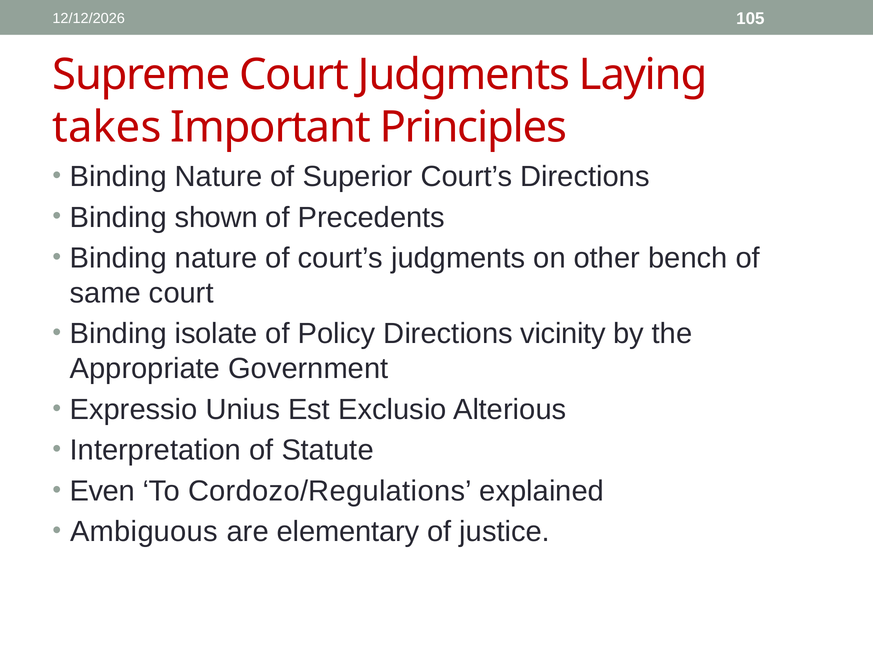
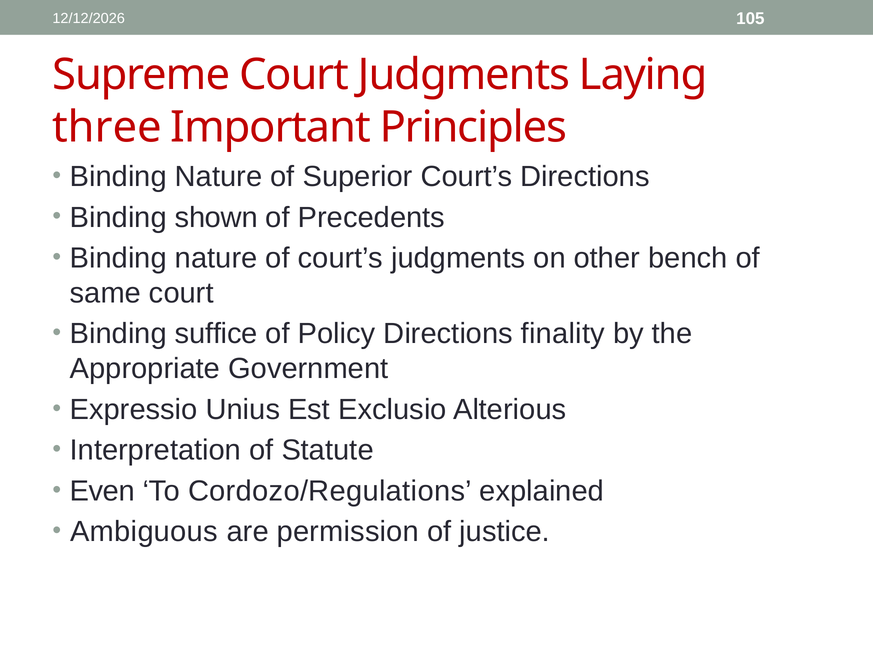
takes: takes -> three
isolate: isolate -> suffice
vicinity: vicinity -> finality
elementary: elementary -> permission
